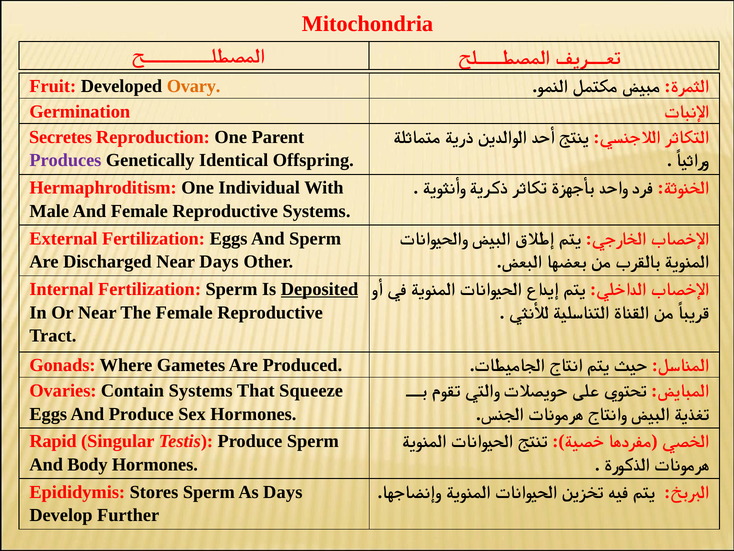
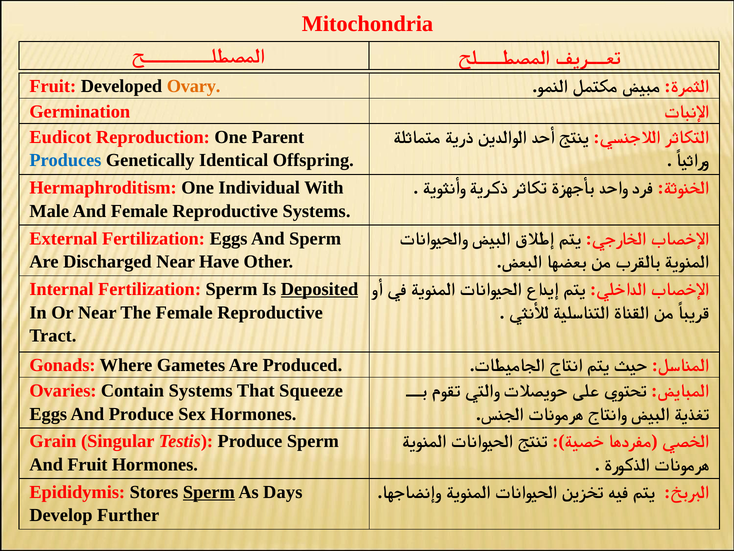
Secretes: Secretes -> Eudicot
Produces colour: purple -> blue
Near Days: Days -> Have
Rapid: Rapid -> Grain
And Body: Body -> Fruit
Sperm at (209, 492) underline: none -> present
